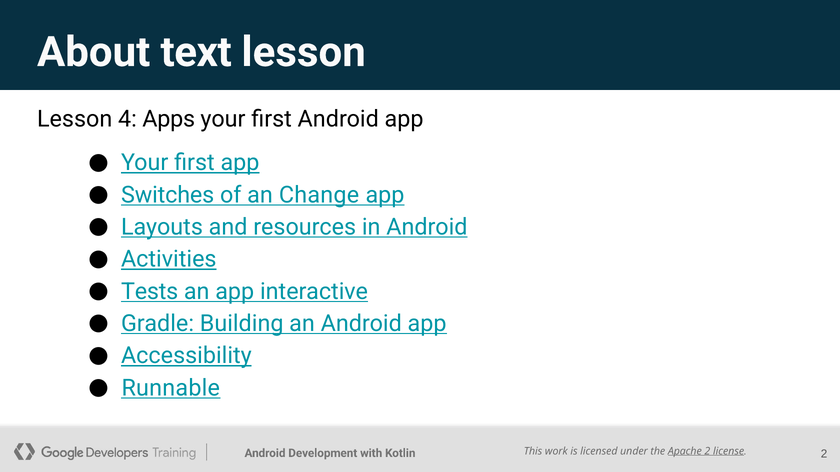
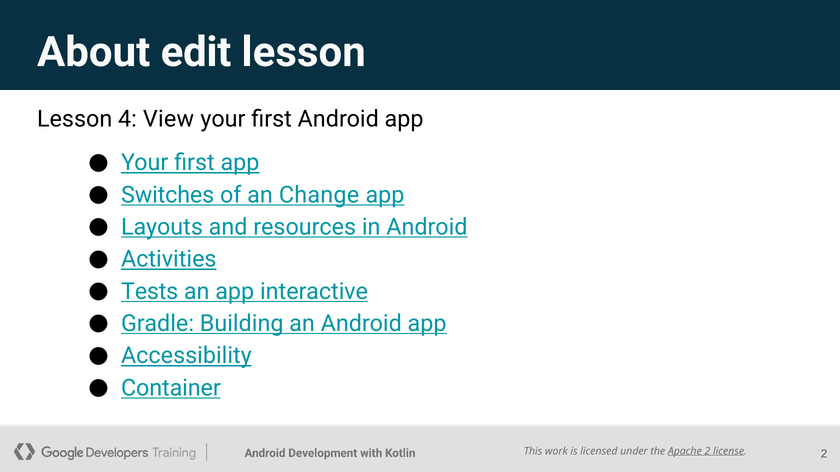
text: text -> edit
Apps: Apps -> View
Runnable: Runnable -> Container
